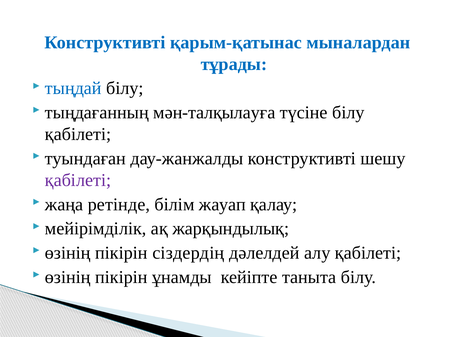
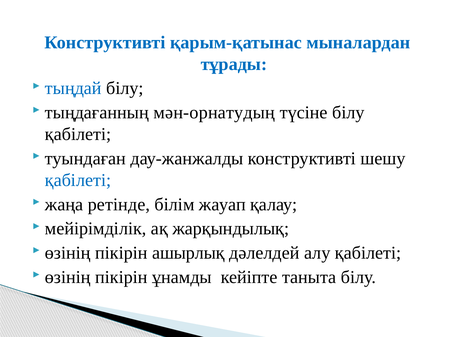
мән-талқылауға: мән-талқылауға -> мән-орнатудың
қабілеті at (78, 181) colour: purple -> blue
сіздердің: сіздердің -> ашырлық
